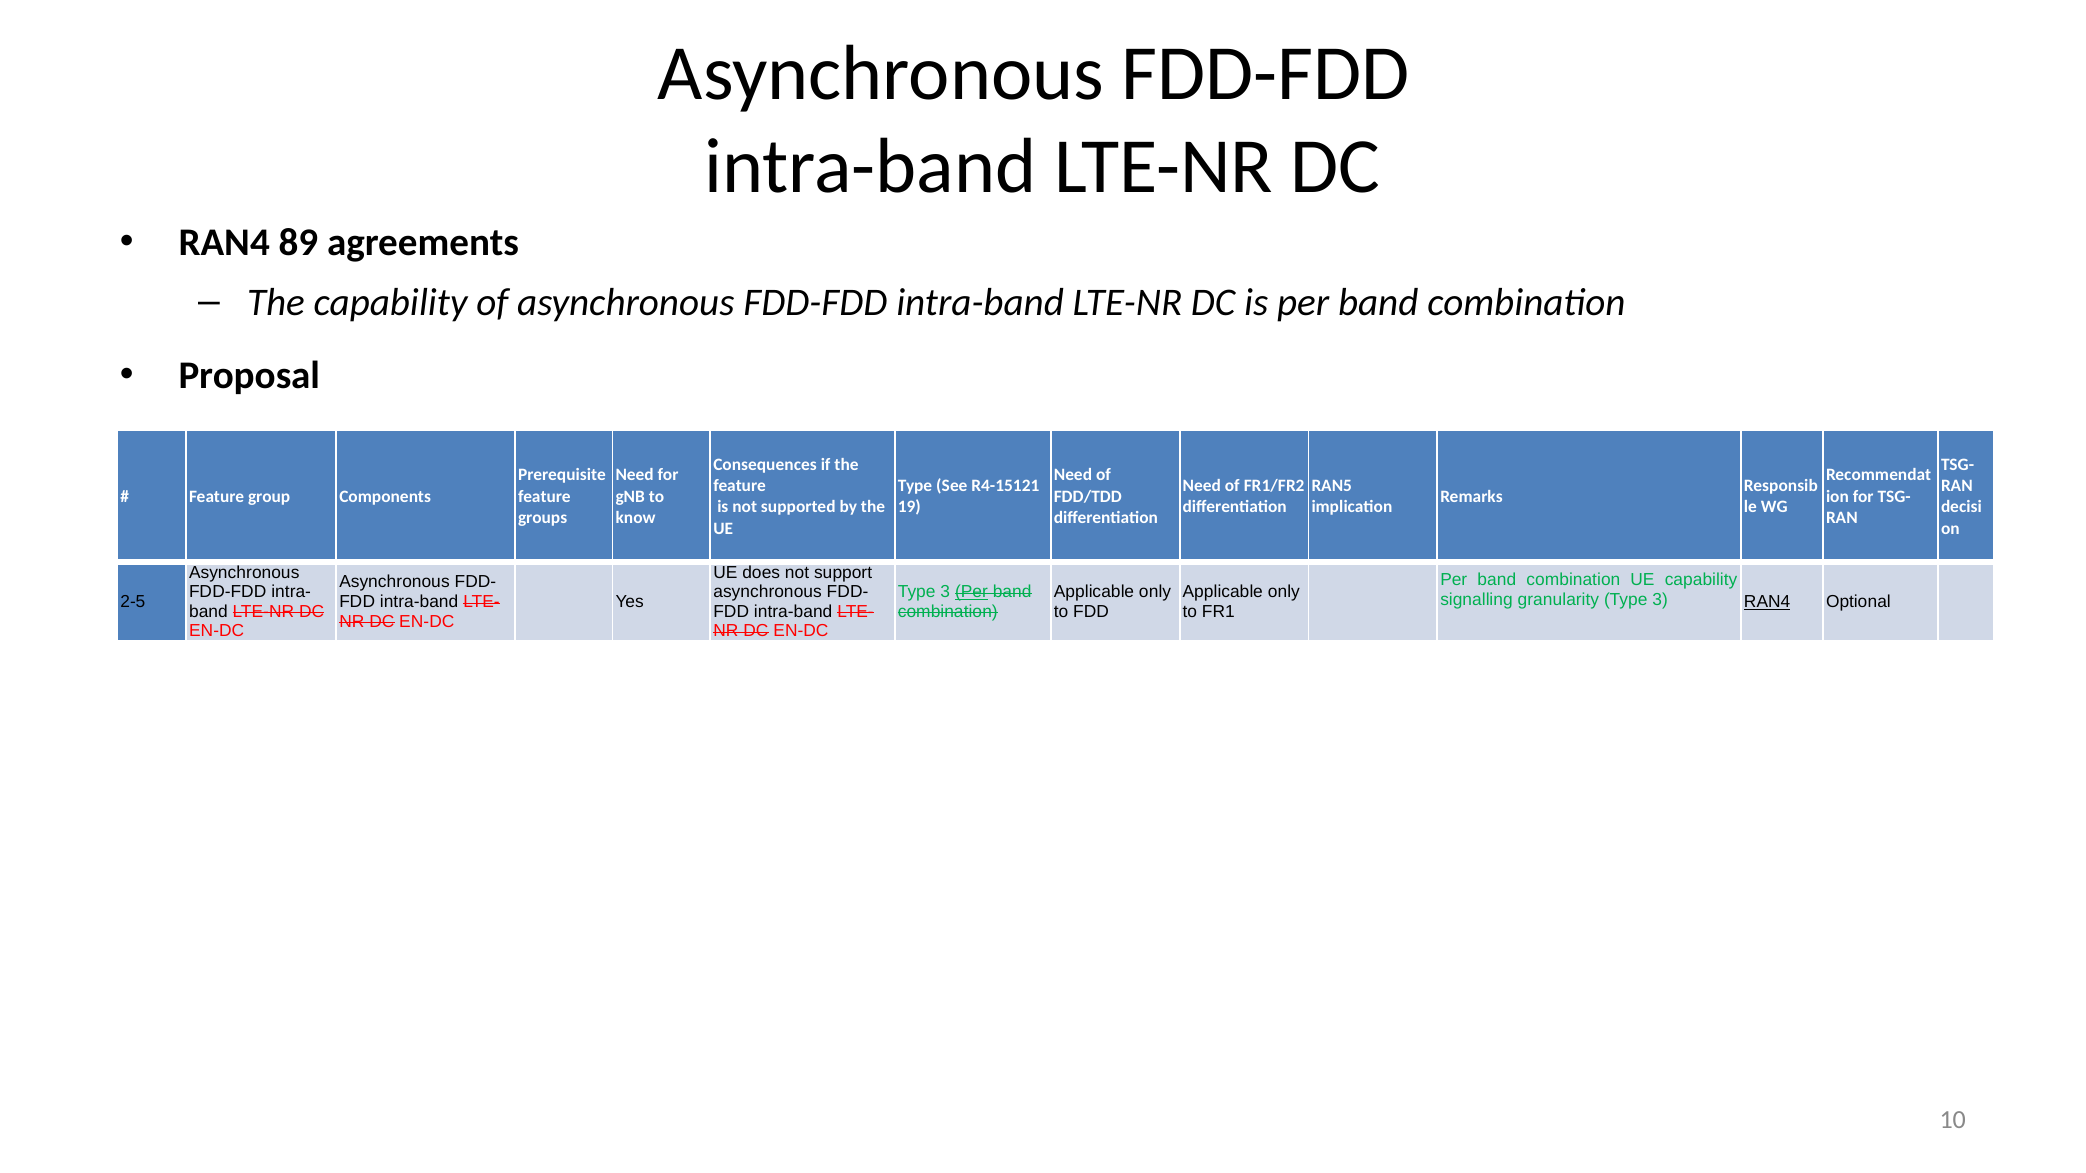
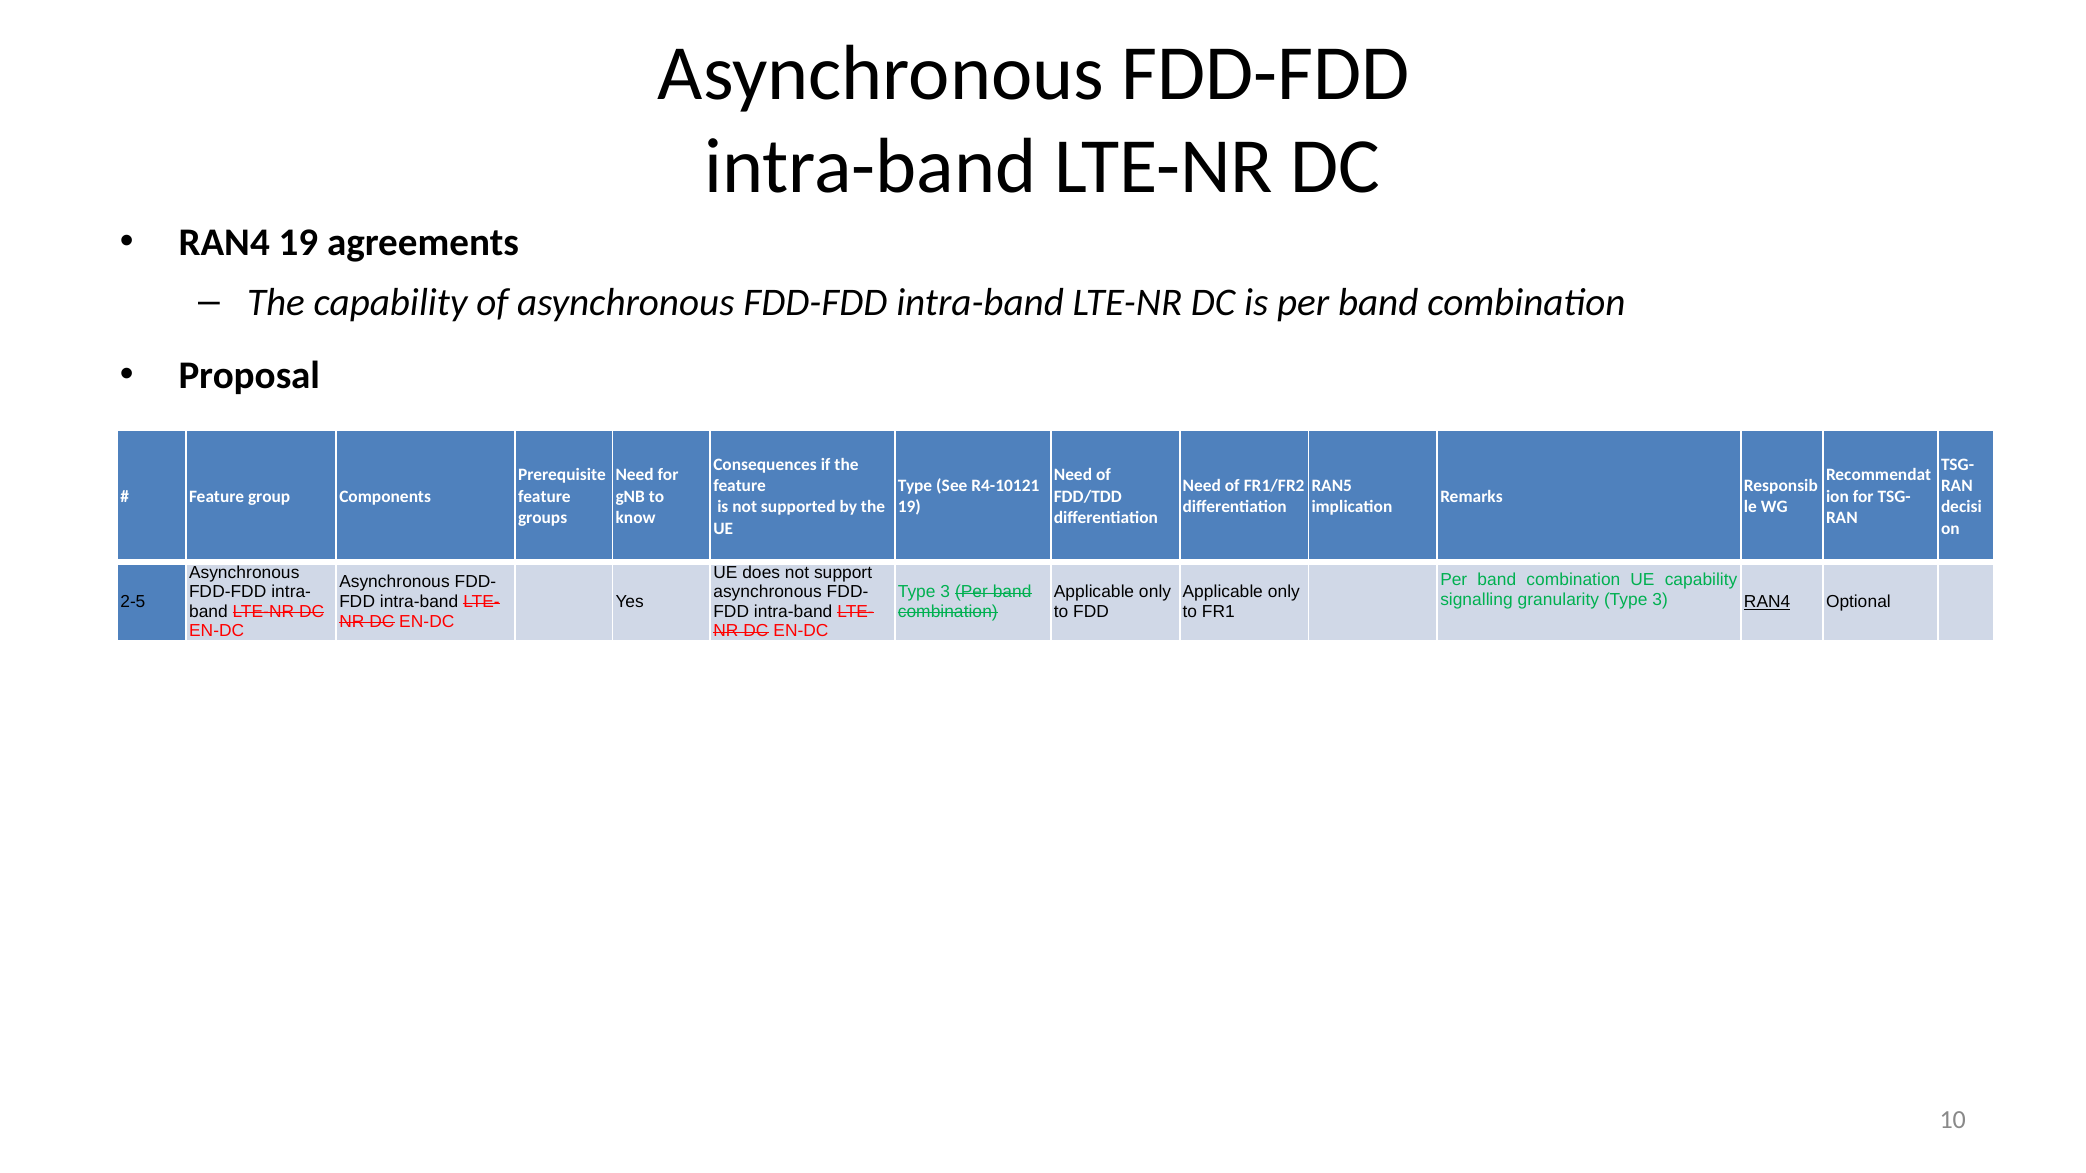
RAN4 89: 89 -> 19
R4-15121: R4-15121 -> R4-10121
Per at (971, 592) underline: present -> none
